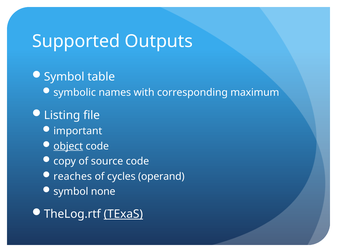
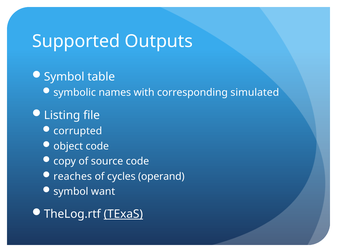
maximum: maximum -> simulated
important: important -> corrupted
object underline: present -> none
none: none -> want
